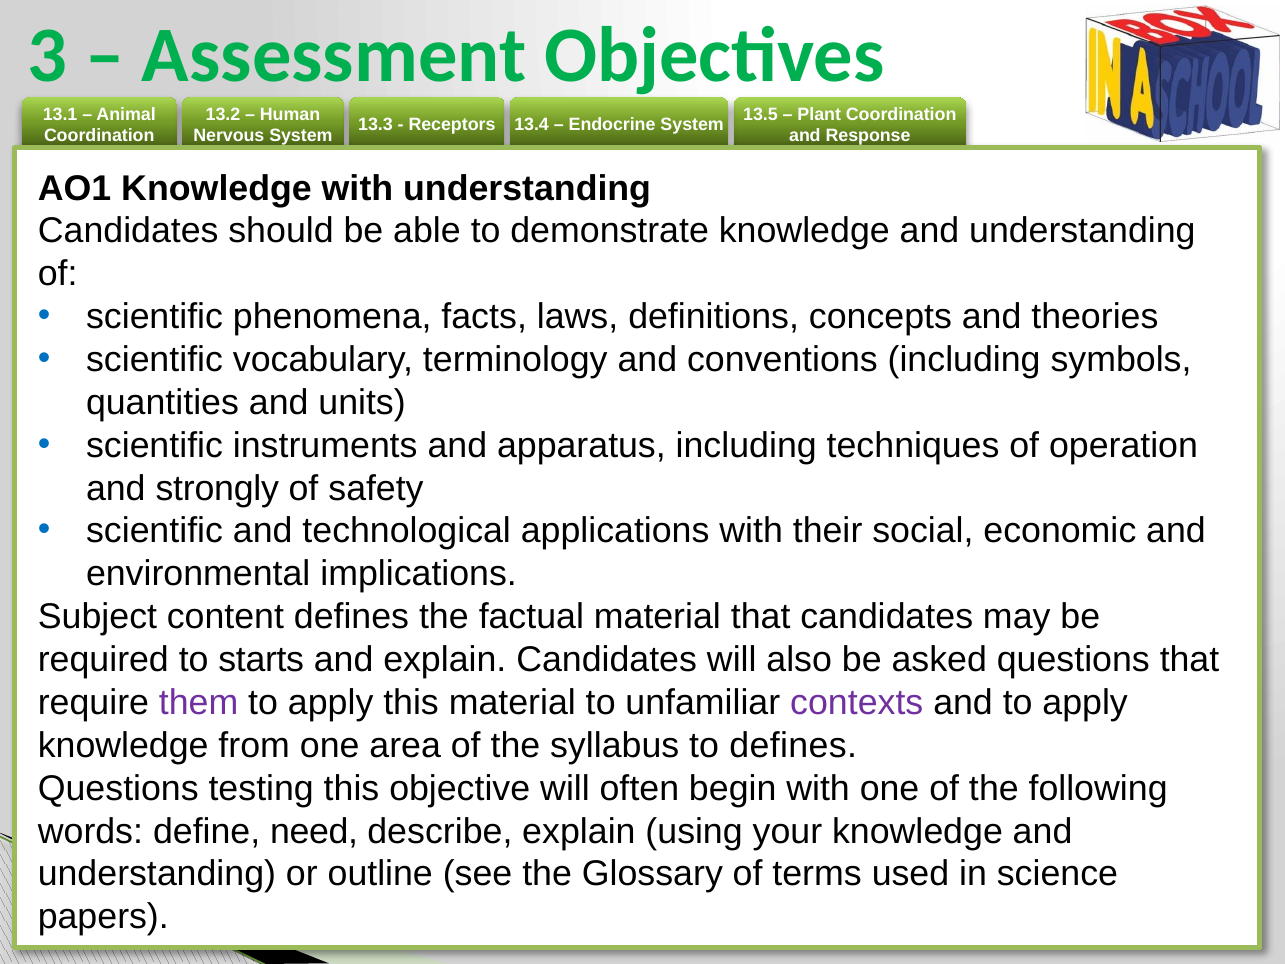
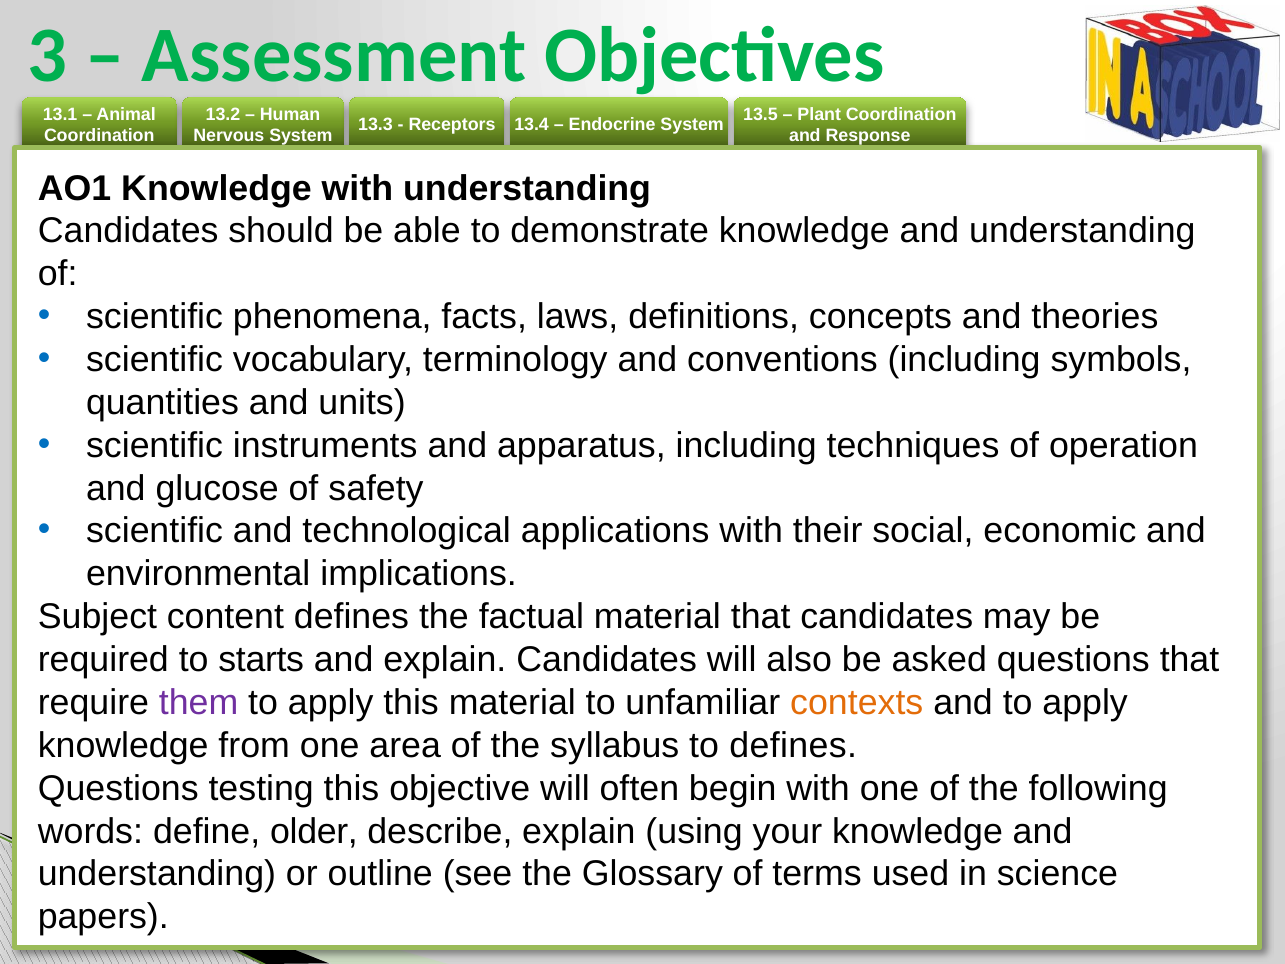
strongly: strongly -> glucose
contexts colour: purple -> orange
need: need -> older
